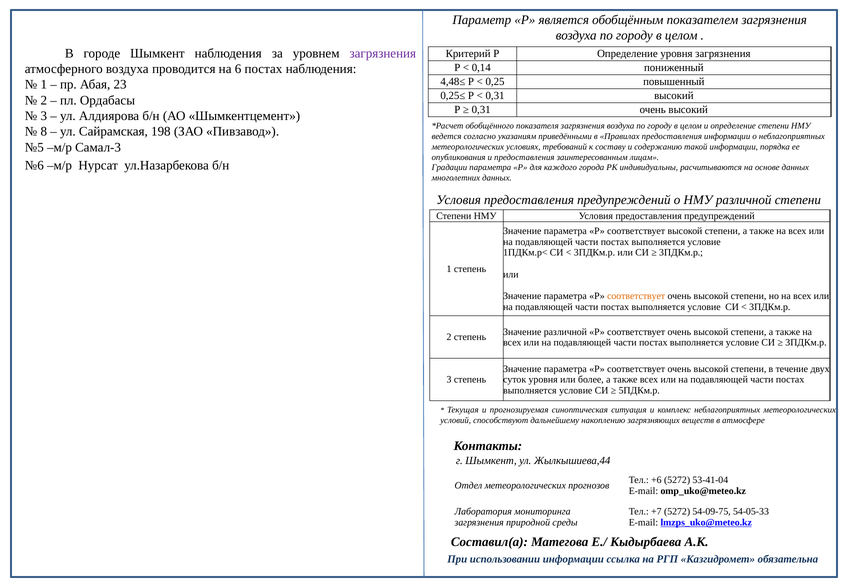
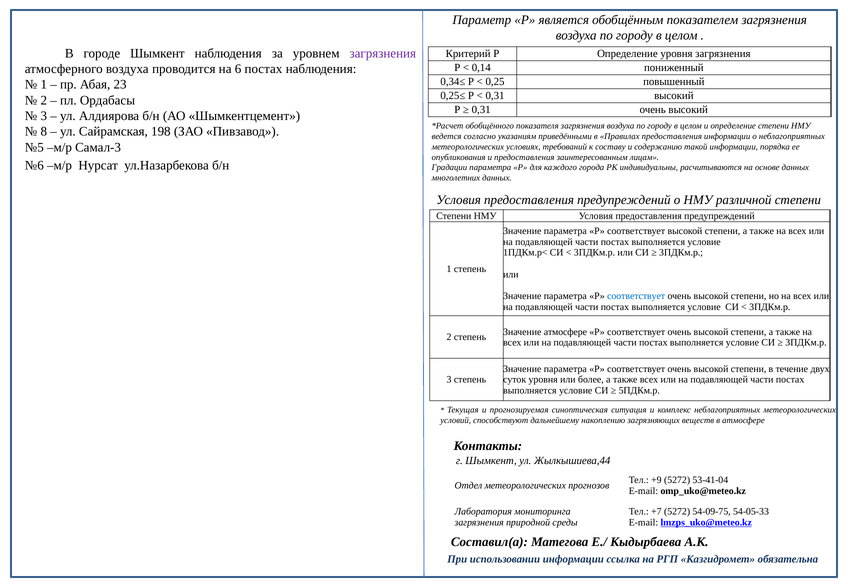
4,48≤: 4,48≤ -> 0,34≤
соответствует at (636, 296) colour: orange -> blue
Значение различной: различной -> атмосфере
+6: +6 -> +9
